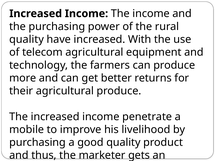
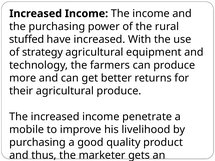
quality at (27, 39): quality -> stuffed
telecom: telecom -> strategy
